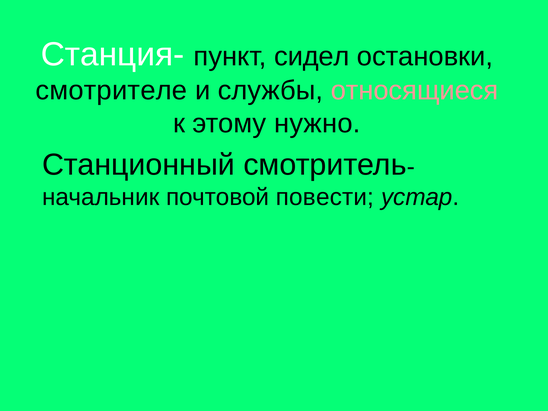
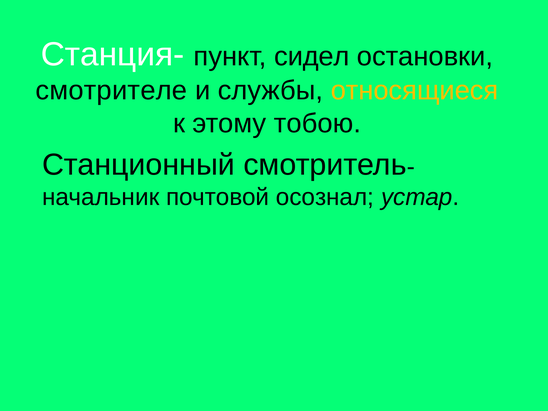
относящиеся colour: pink -> yellow
нужно: нужно -> тобою
повести: повести -> осознал
